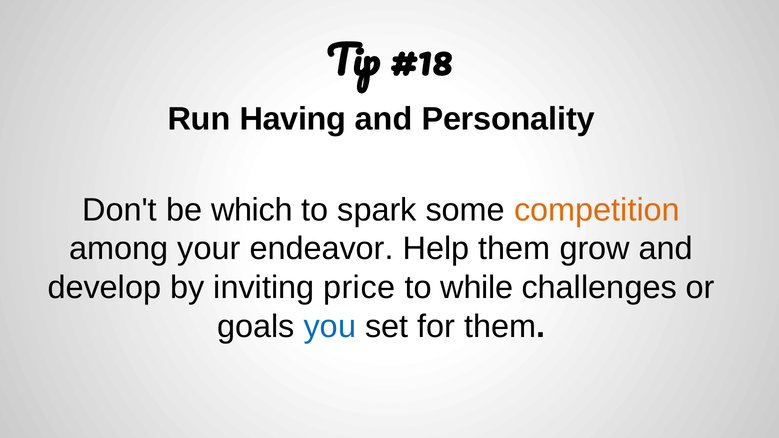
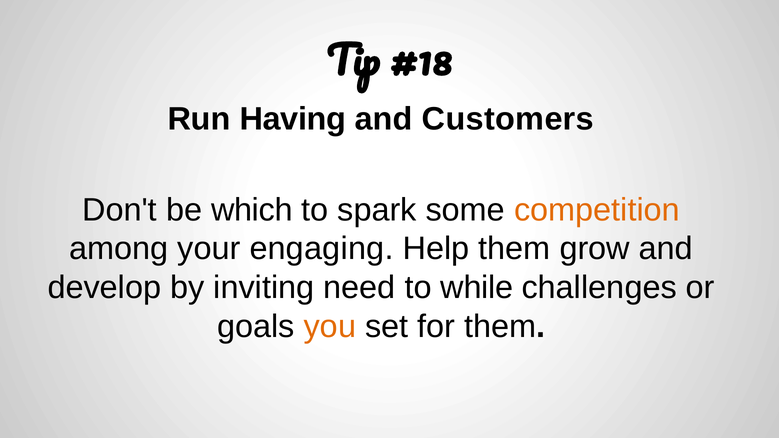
Personality: Personality -> Customers
endeavor: endeavor -> engaging
price: price -> need
you colour: blue -> orange
